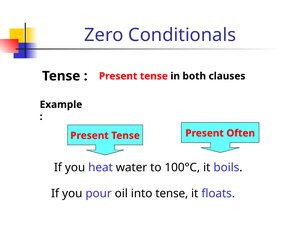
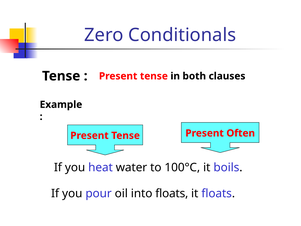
into tense: tense -> floats
